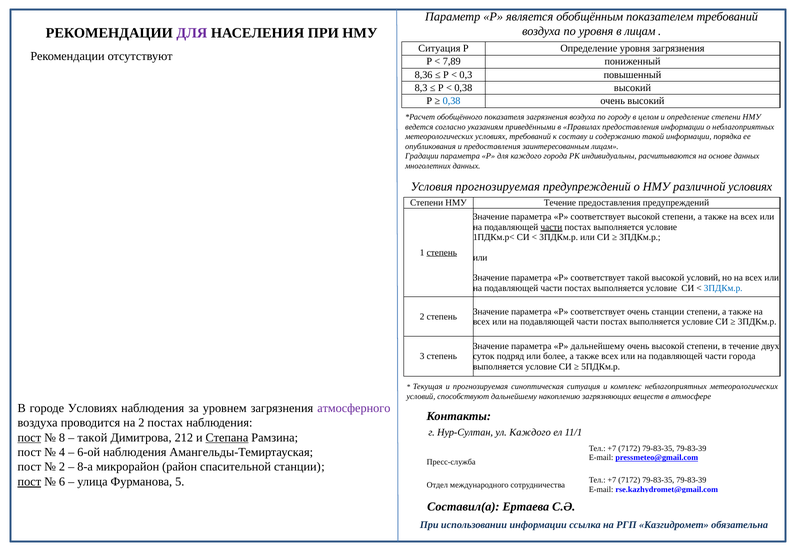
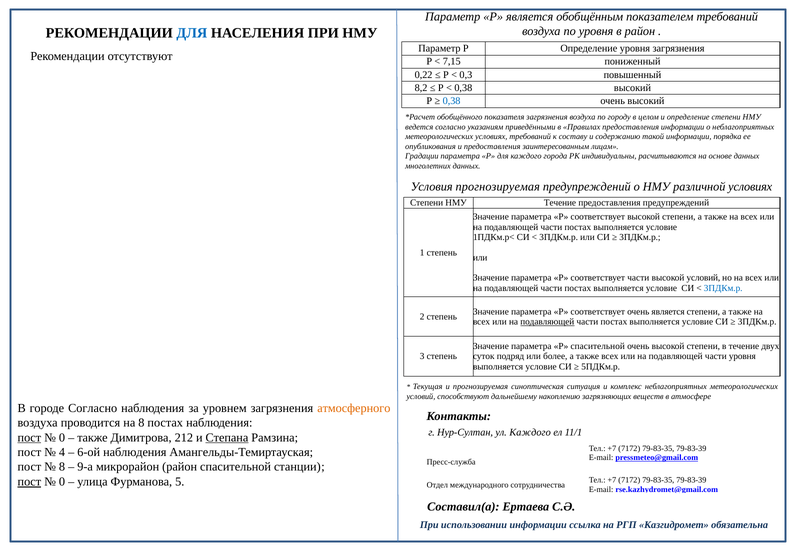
в лицам: лицам -> район
ДЛЯ at (192, 33) colour: purple -> blue
Ситуация at (439, 48): Ситуация -> Параметр
7,89: 7,89 -> 7,15
8,36: 8,36 -> 0,22
8,3: 8,3 -> 8,2
части at (551, 227) underline: present -> none
степень at (442, 253) underline: present -> none
соответствует такой: такой -> части
очень станции: станции -> является
подавляющей at (547, 322) underline: none -> present
Р дальнейшему: дальнейшему -> спасительной
части города: города -> уровня
городе Условиях: Условиях -> Согласно
атмосферного colour: purple -> orange
на 2: 2 -> 8
8 at (62, 438): 8 -> 0
такой at (92, 438): такой -> также
2 at (62, 467): 2 -> 8
8-а: 8-а -> 9-а
6 at (62, 482): 6 -> 0
